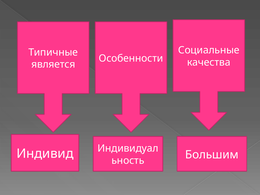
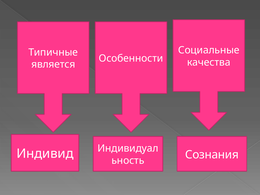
Большим: Большим -> Сознания
